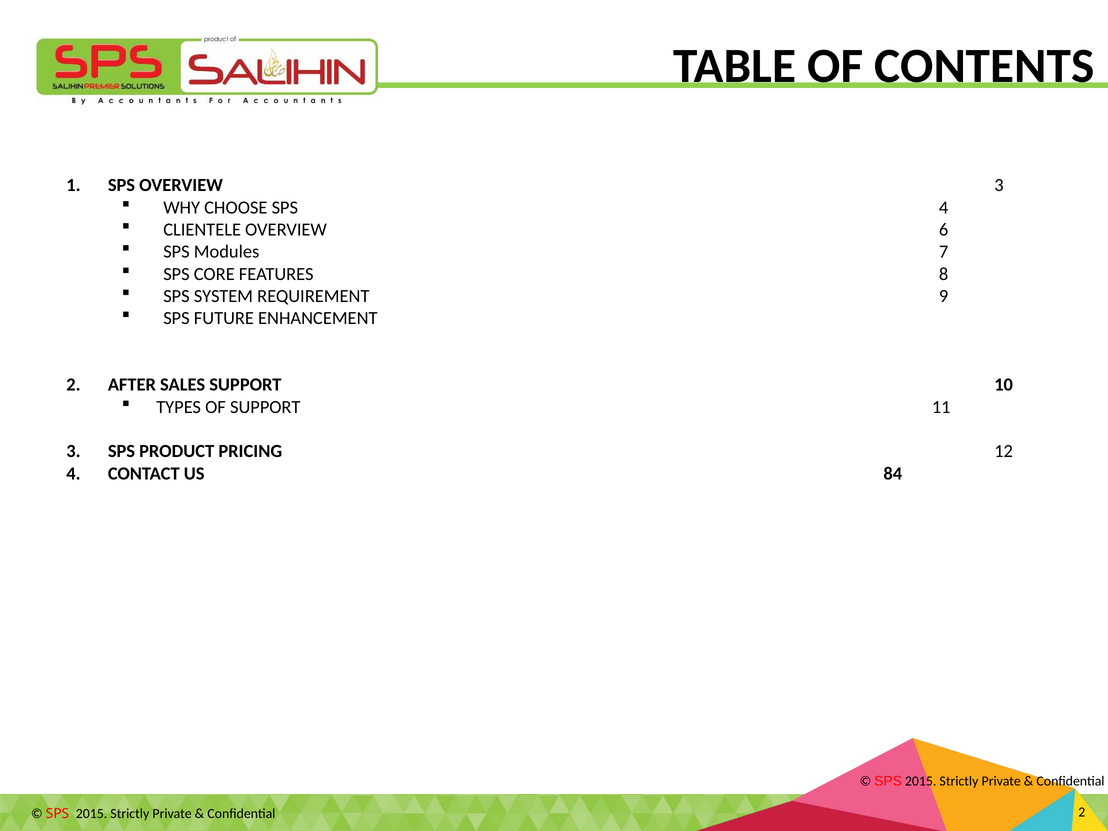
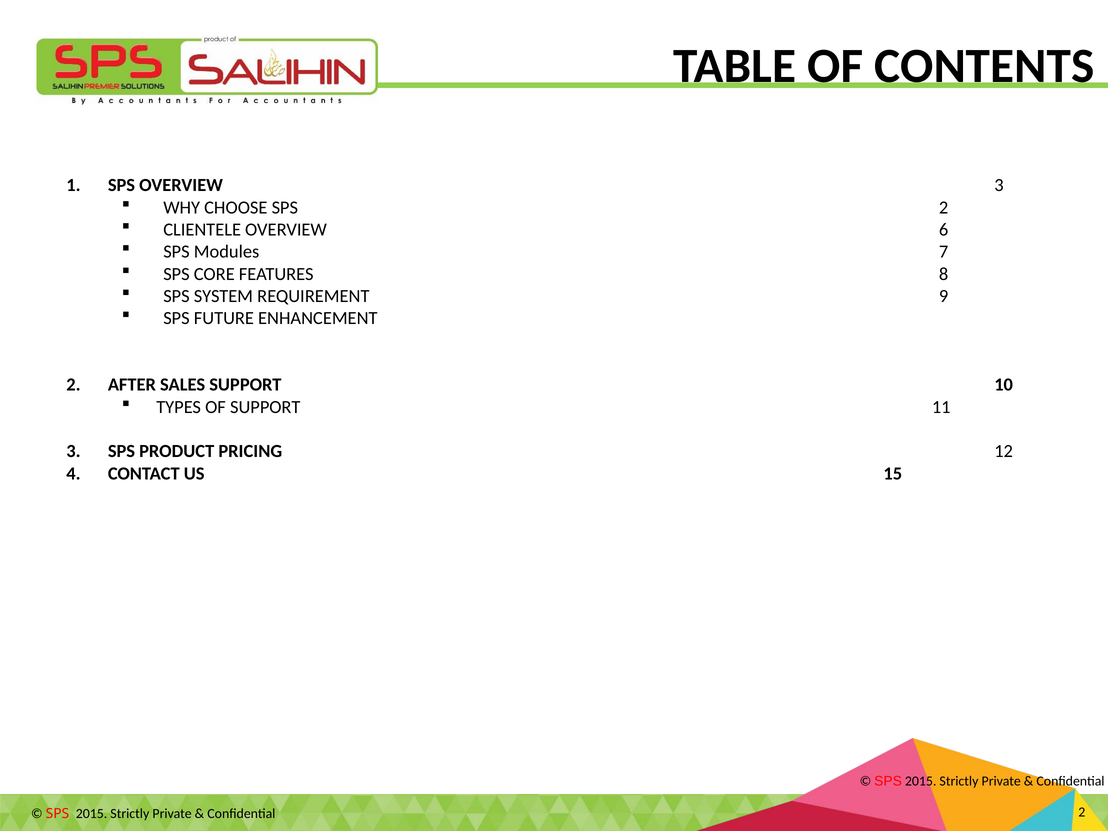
SPS 4: 4 -> 2
84: 84 -> 15
